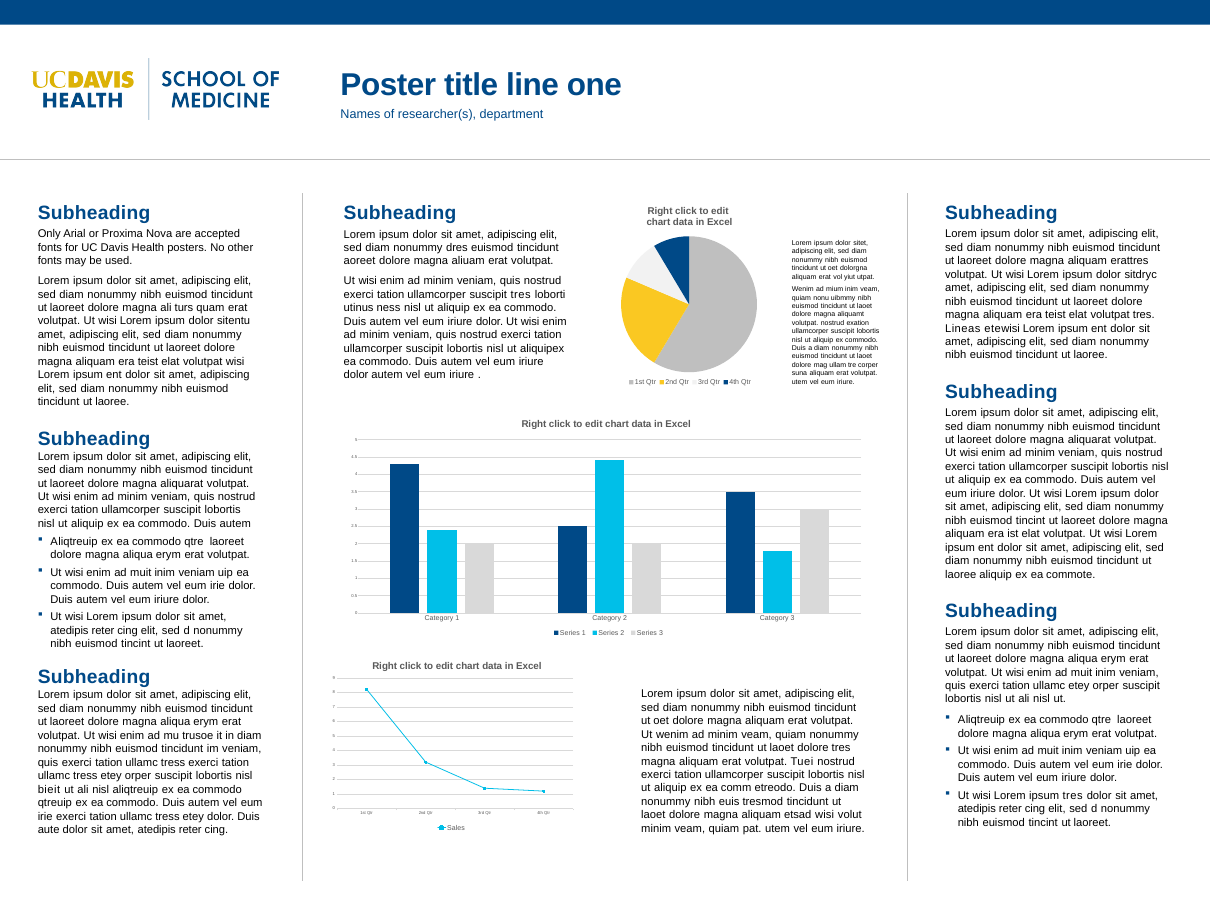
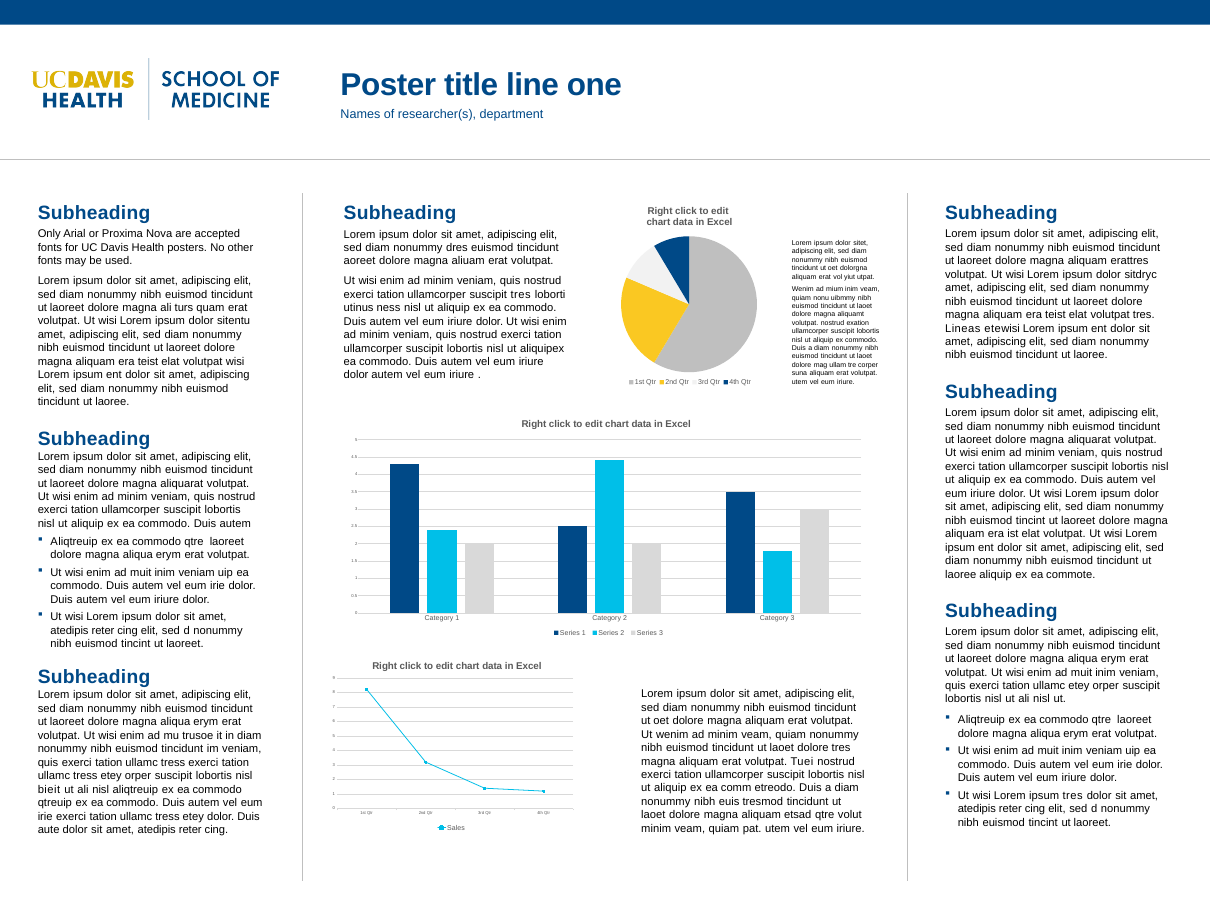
etsad wisi: wisi -> qtre
